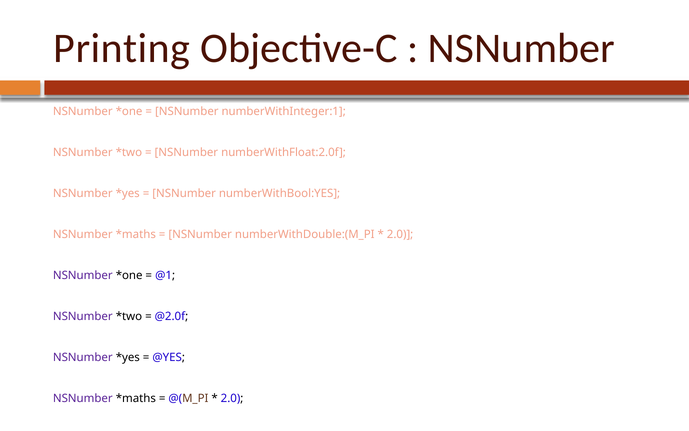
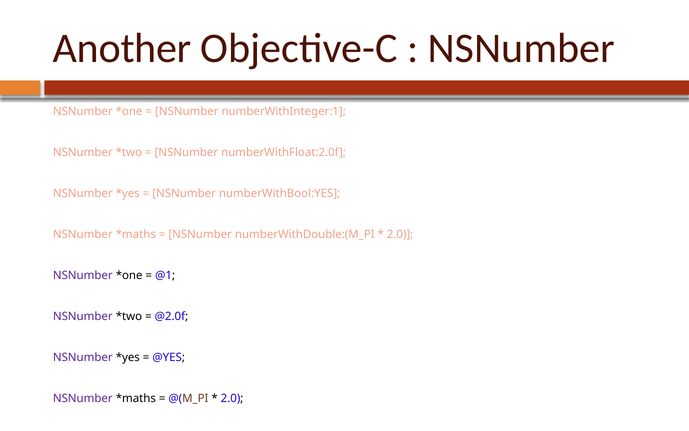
Printing: Printing -> Another
